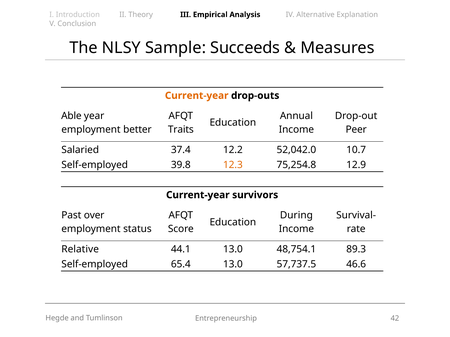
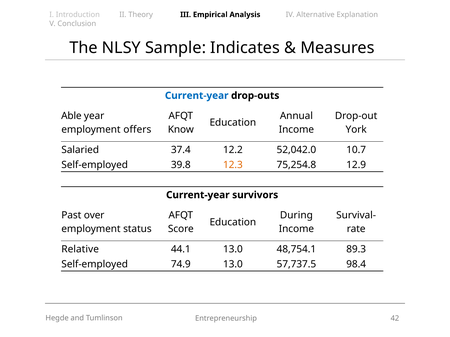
Succeeds: Succeeds -> Indicates
Current-year at (197, 96) colour: orange -> blue
better: better -> offers
Traits: Traits -> Know
Peer: Peer -> York
65.4: 65.4 -> 74.9
46.6: 46.6 -> 98.4
